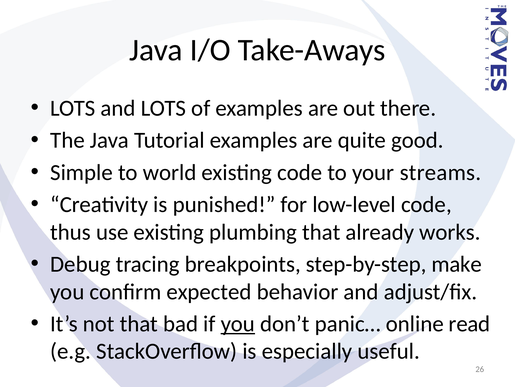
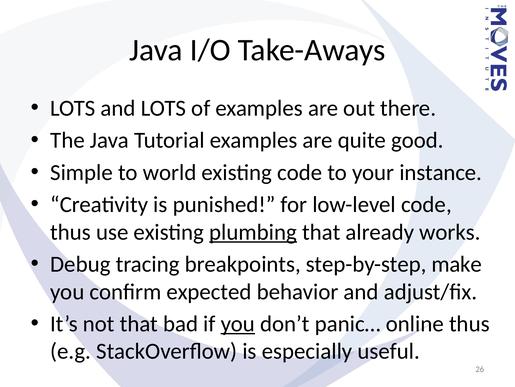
streams: streams -> instance
plumbing underline: none -> present
online read: read -> thus
